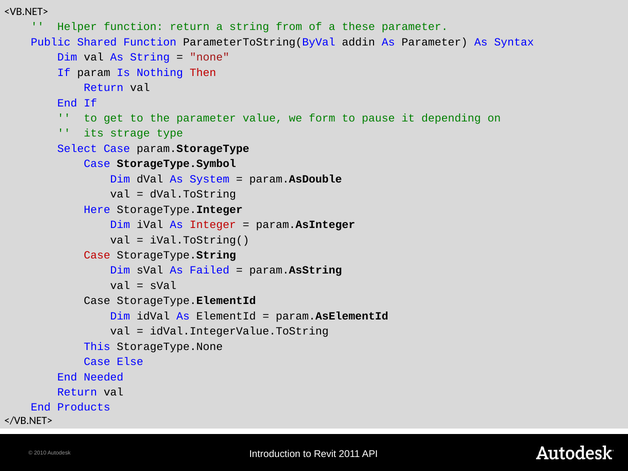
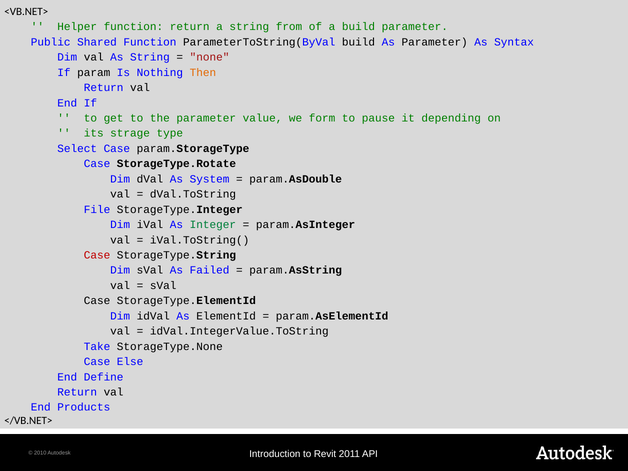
a these: these -> build
ParameterToString(ByVal addin: addin -> build
Then colour: red -> orange
StorageType.Symbol: StorageType.Symbol -> StorageType.Rotate
Here: Here -> File
Integer colour: red -> green
This: This -> Take
Needed: Needed -> Define
